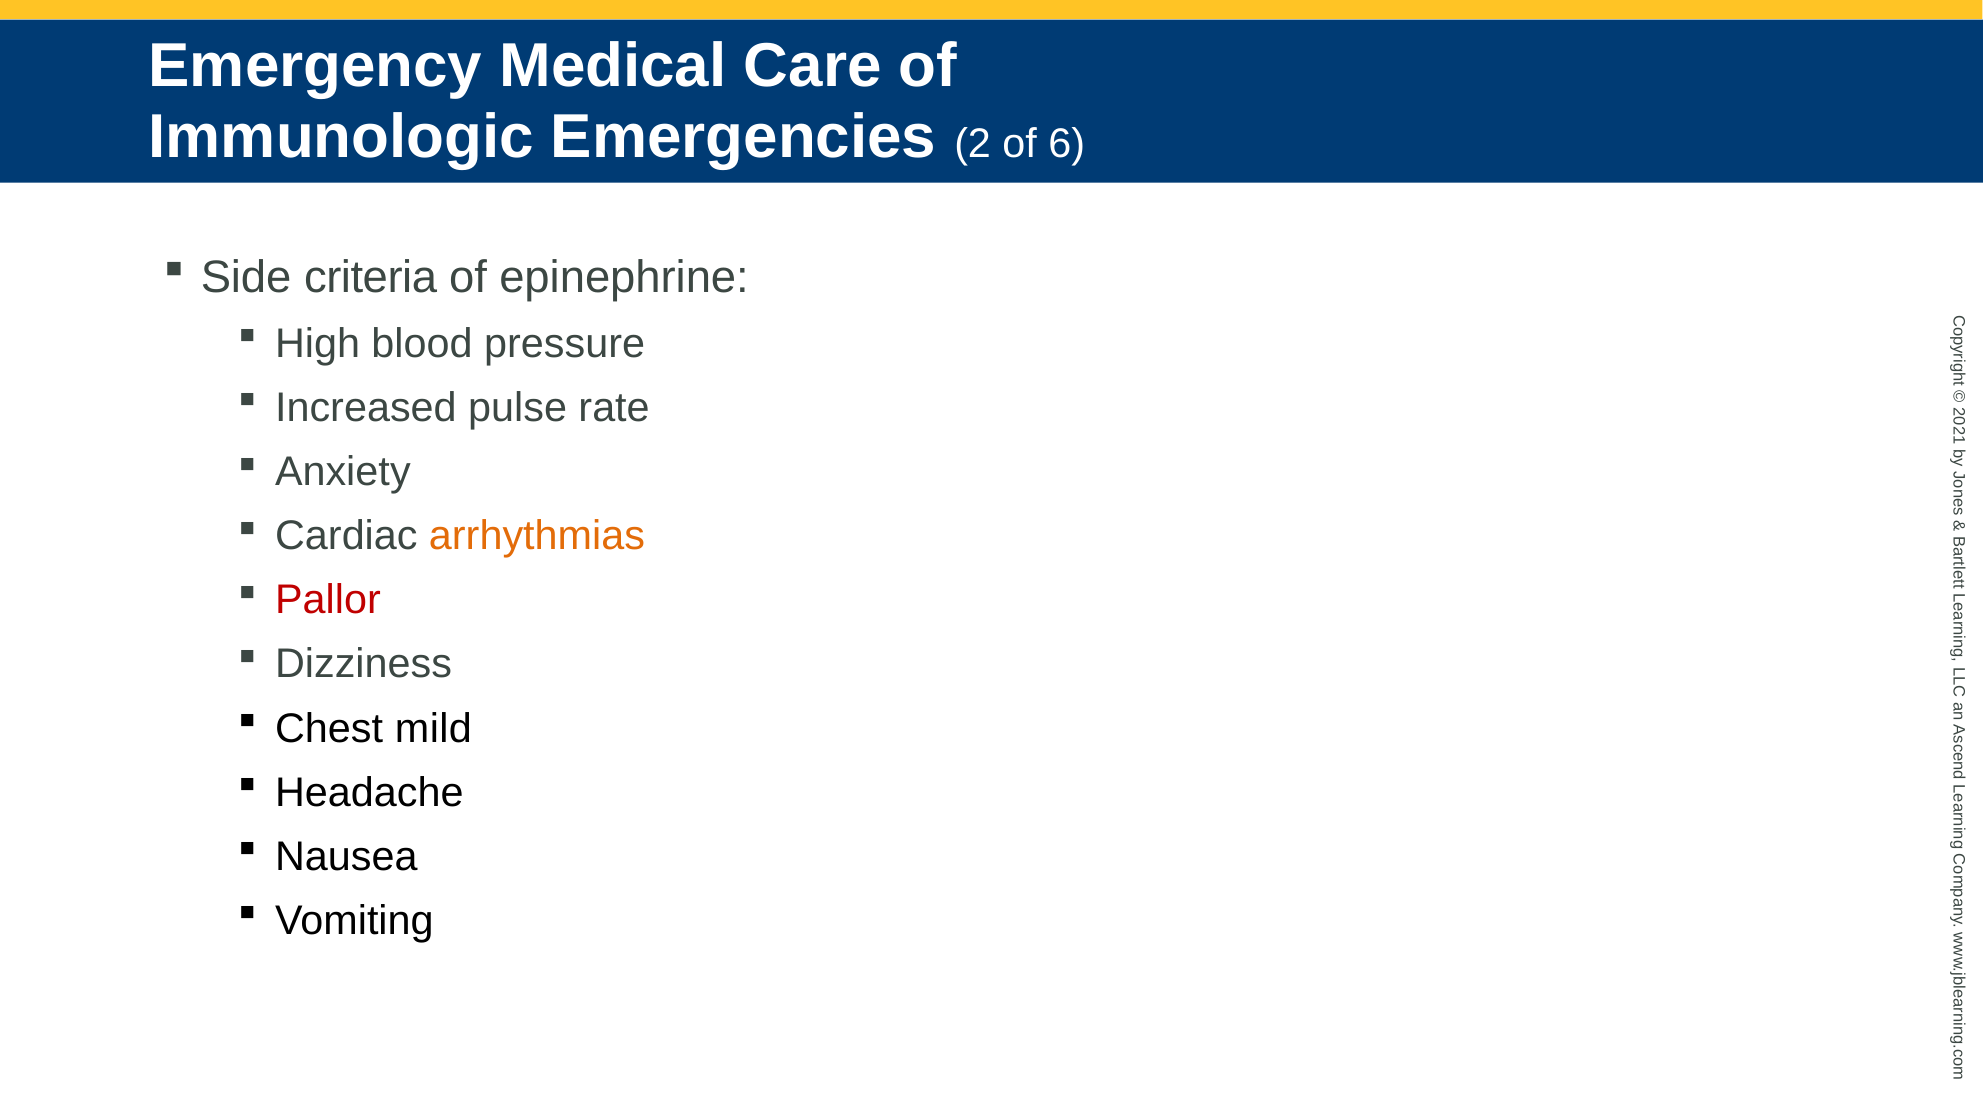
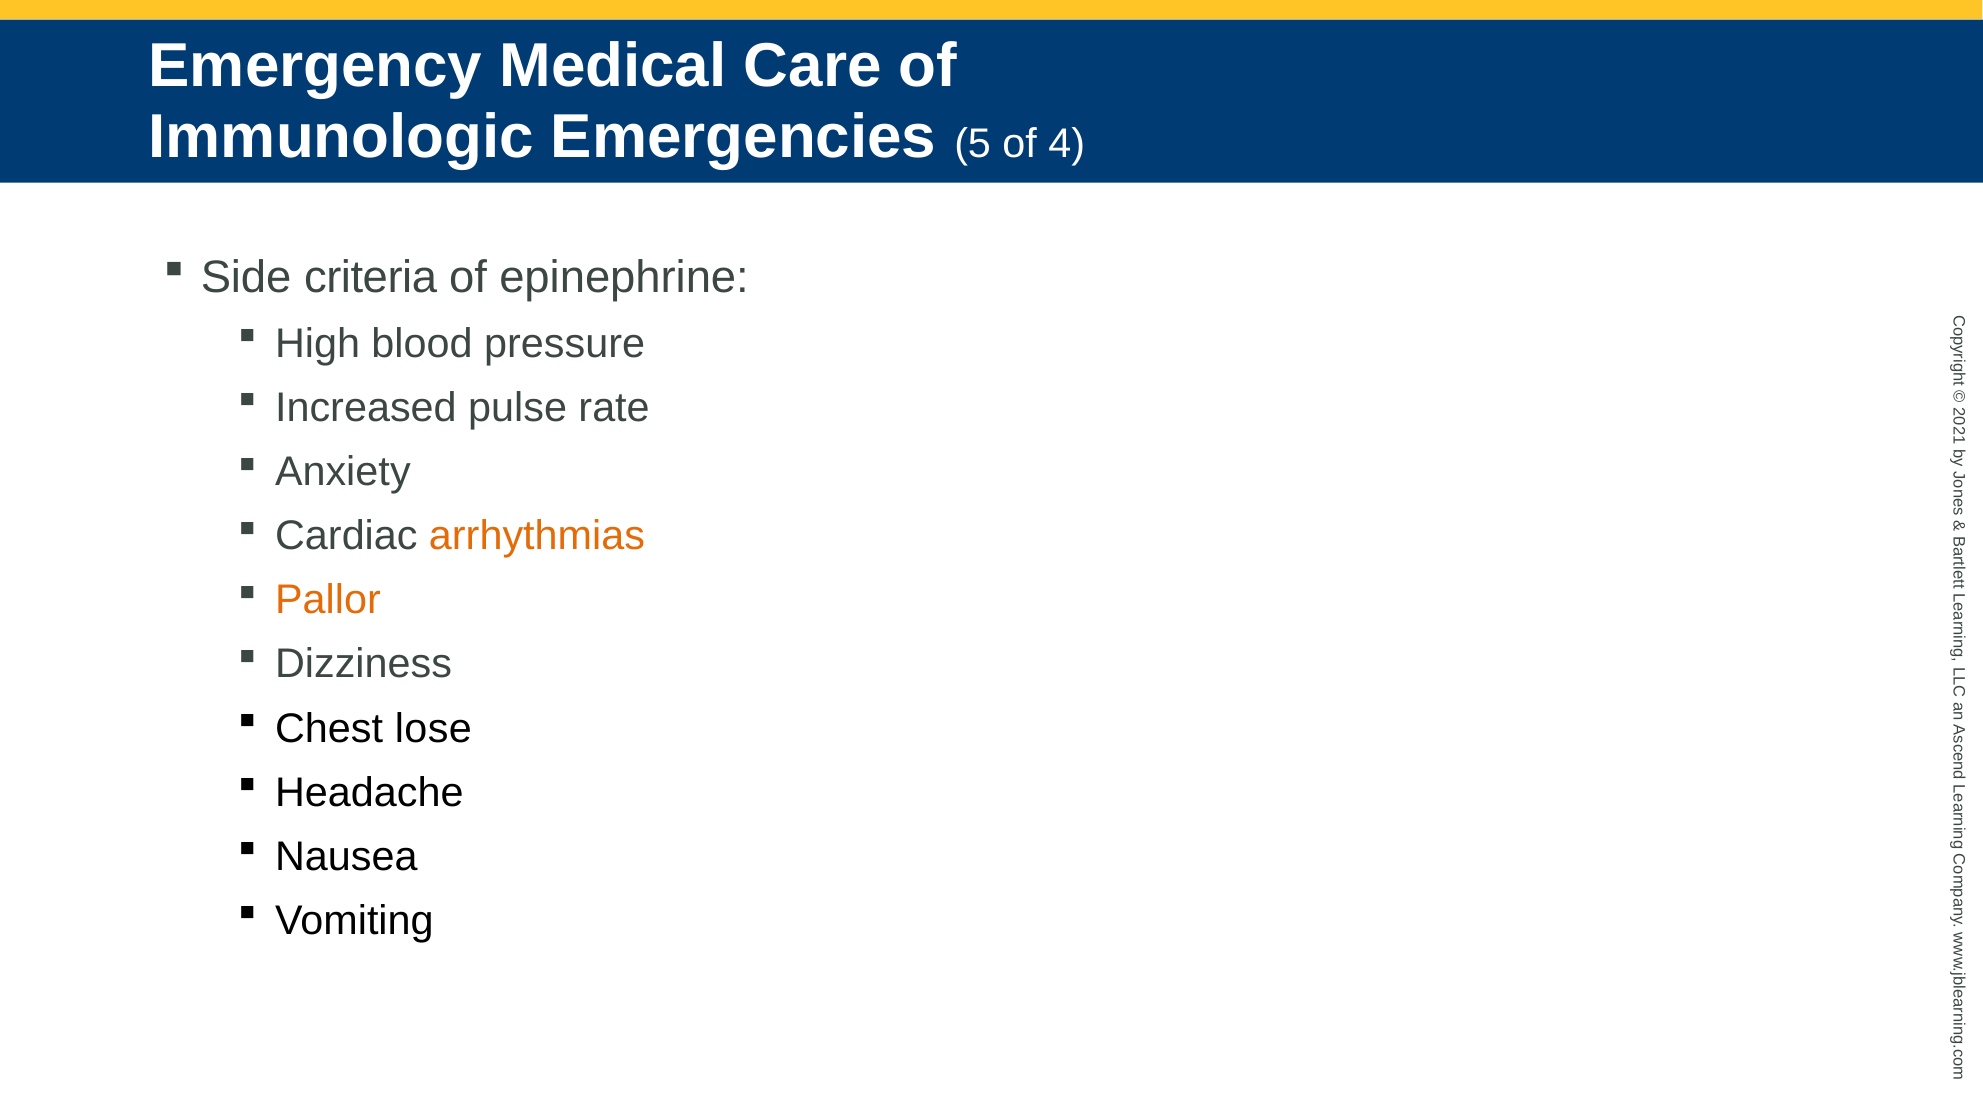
Emergencies 2: 2 -> 5
6: 6 -> 4
Pallor colour: red -> orange
mild: mild -> lose
